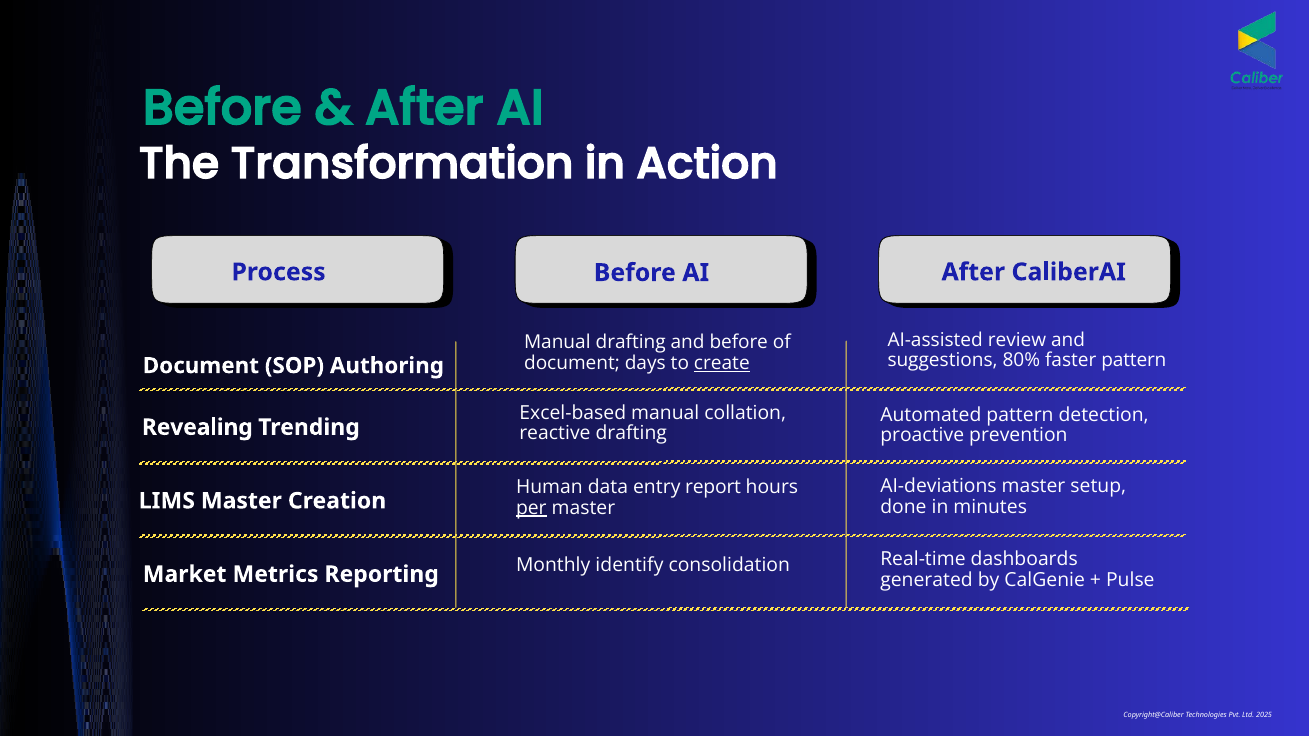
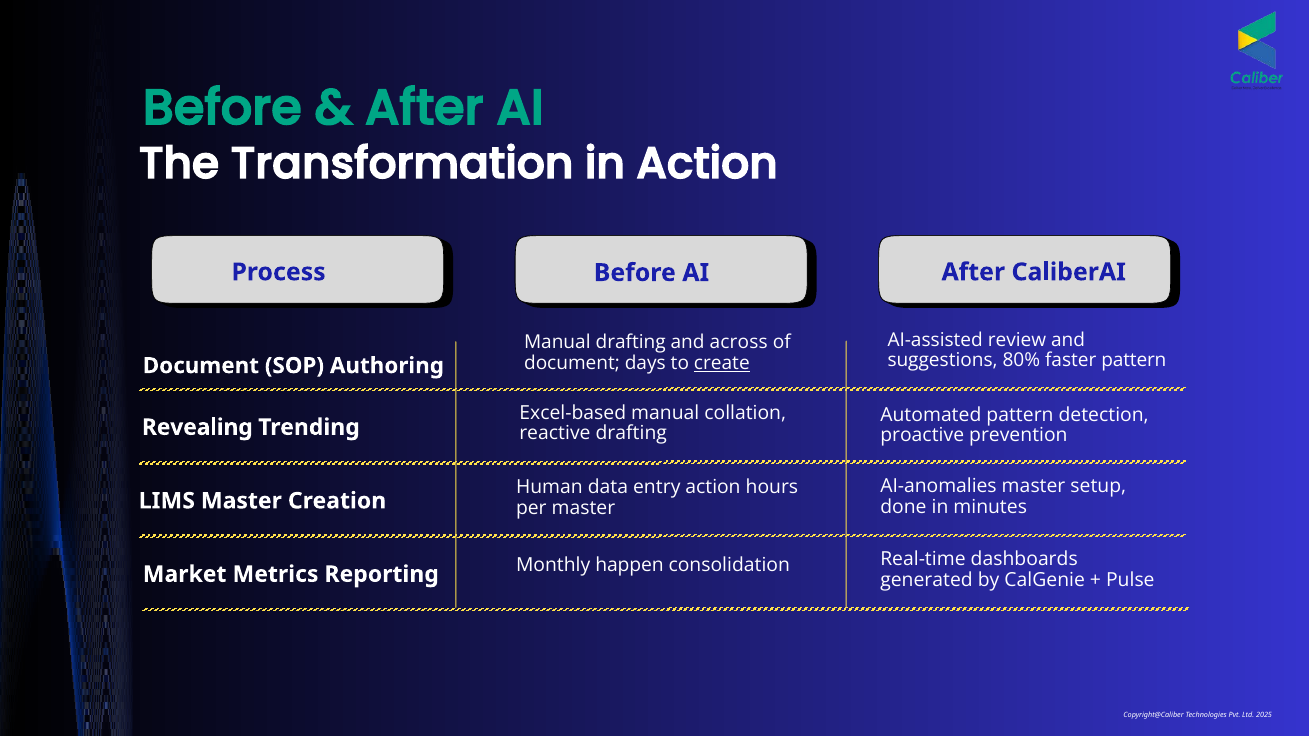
and before: before -> across
AI-deviations: AI-deviations -> AI-anomalies
entry report: report -> action
per underline: present -> none
identify: identify -> happen
